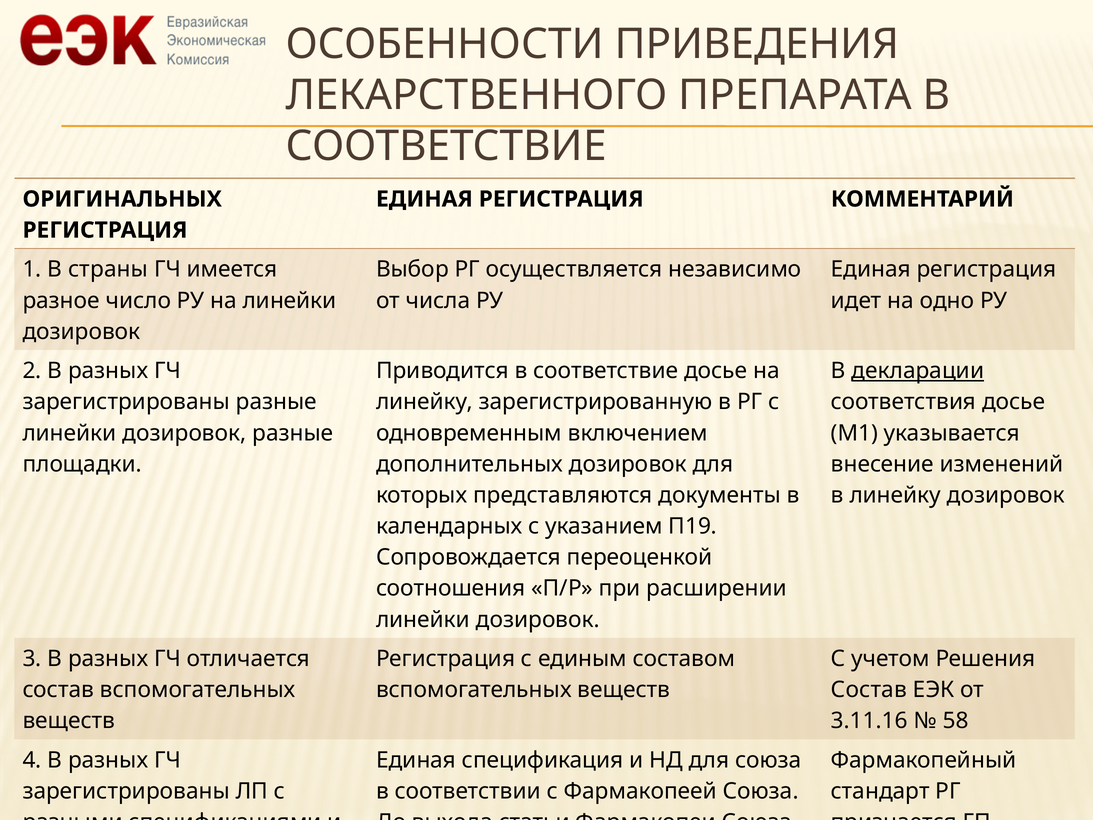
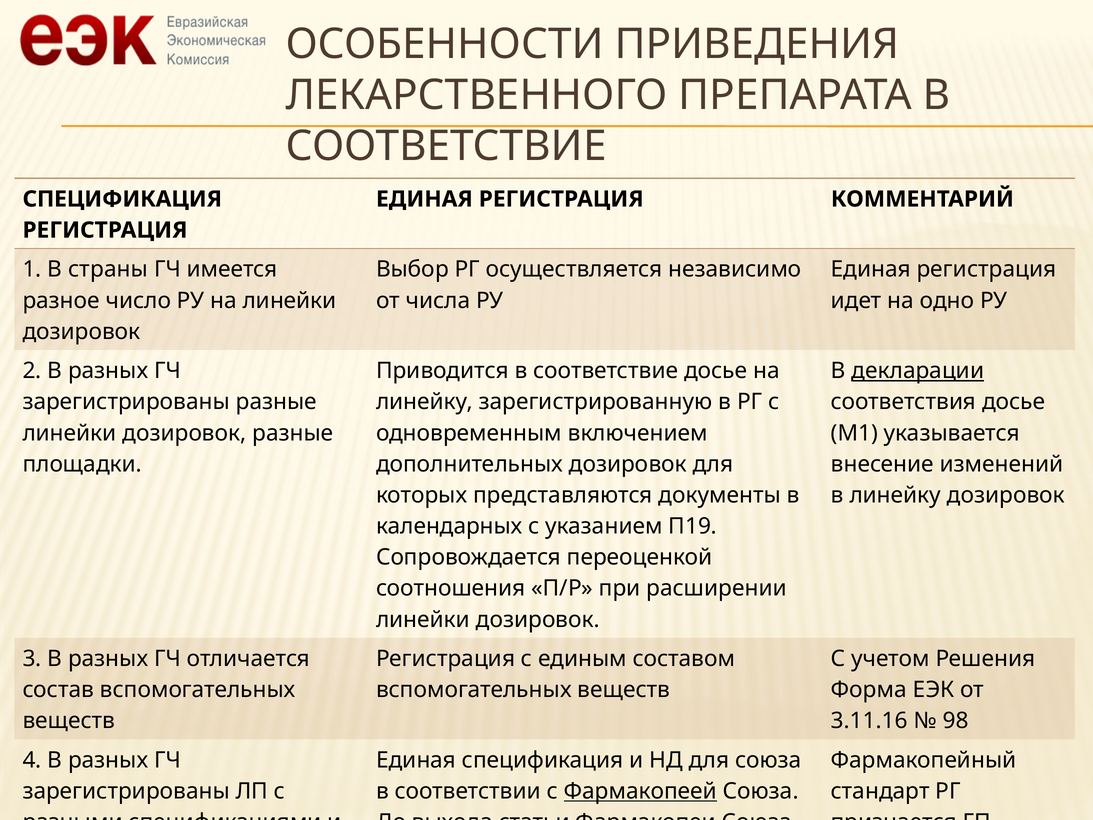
ОРИГИНАЛЬНЫХ at (122, 199): ОРИГИНАЛЬНЫХ -> СПЕЦИФИКАЦИЯ
Состав at (869, 690): Состав -> Форма
58: 58 -> 98
Фармакопеей underline: none -> present
